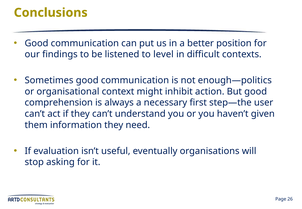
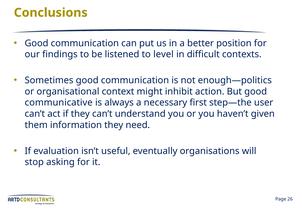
comprehension: comprehension -> communicative
